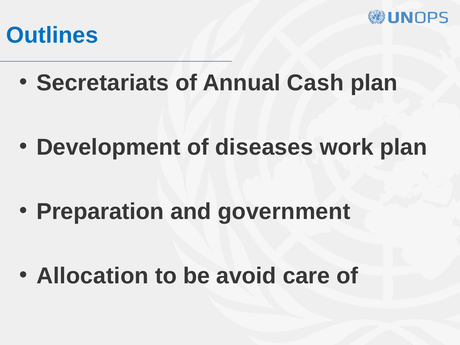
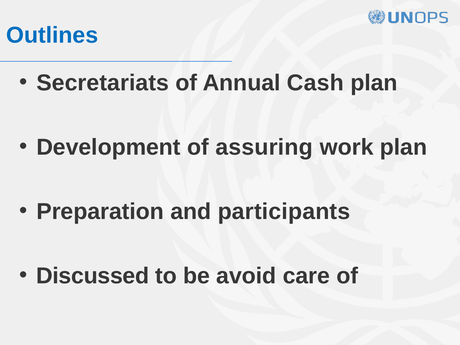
diseases: diseases -> assuring
government: government -> participants
Allocation: Allocation -> Discussed
